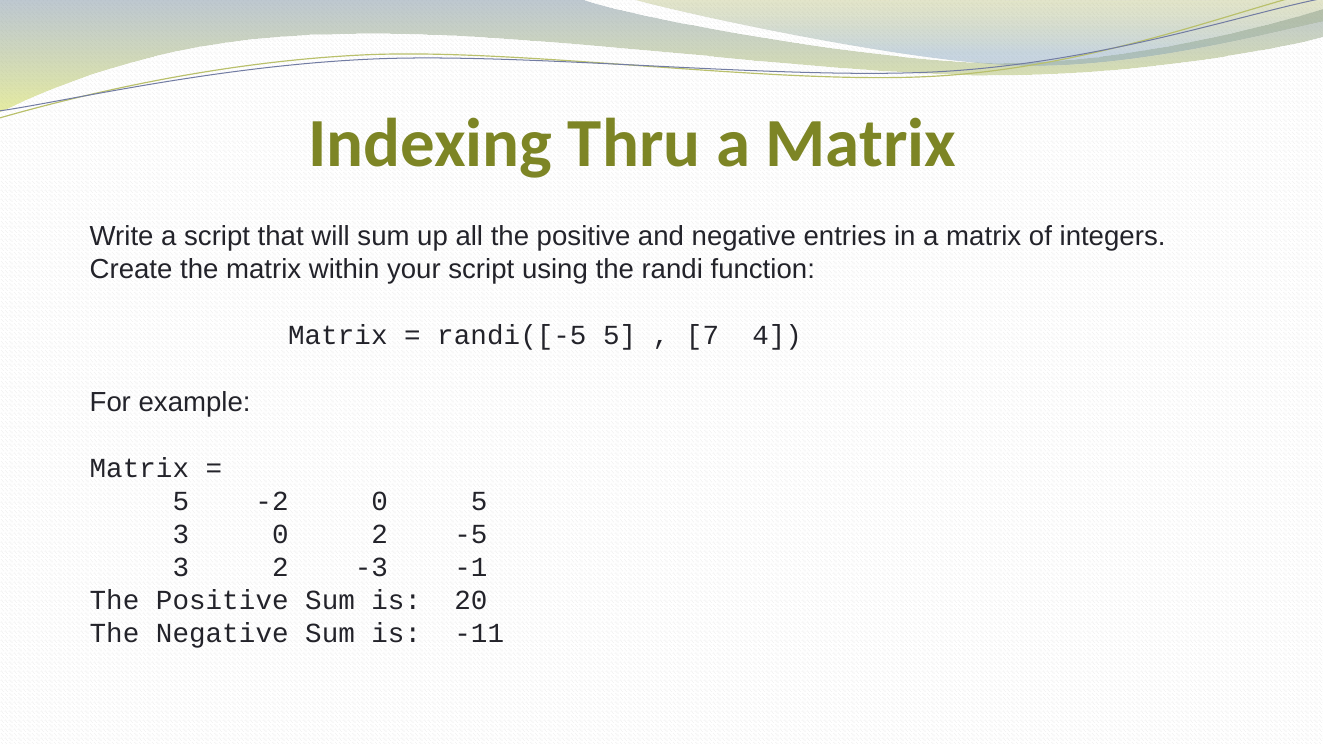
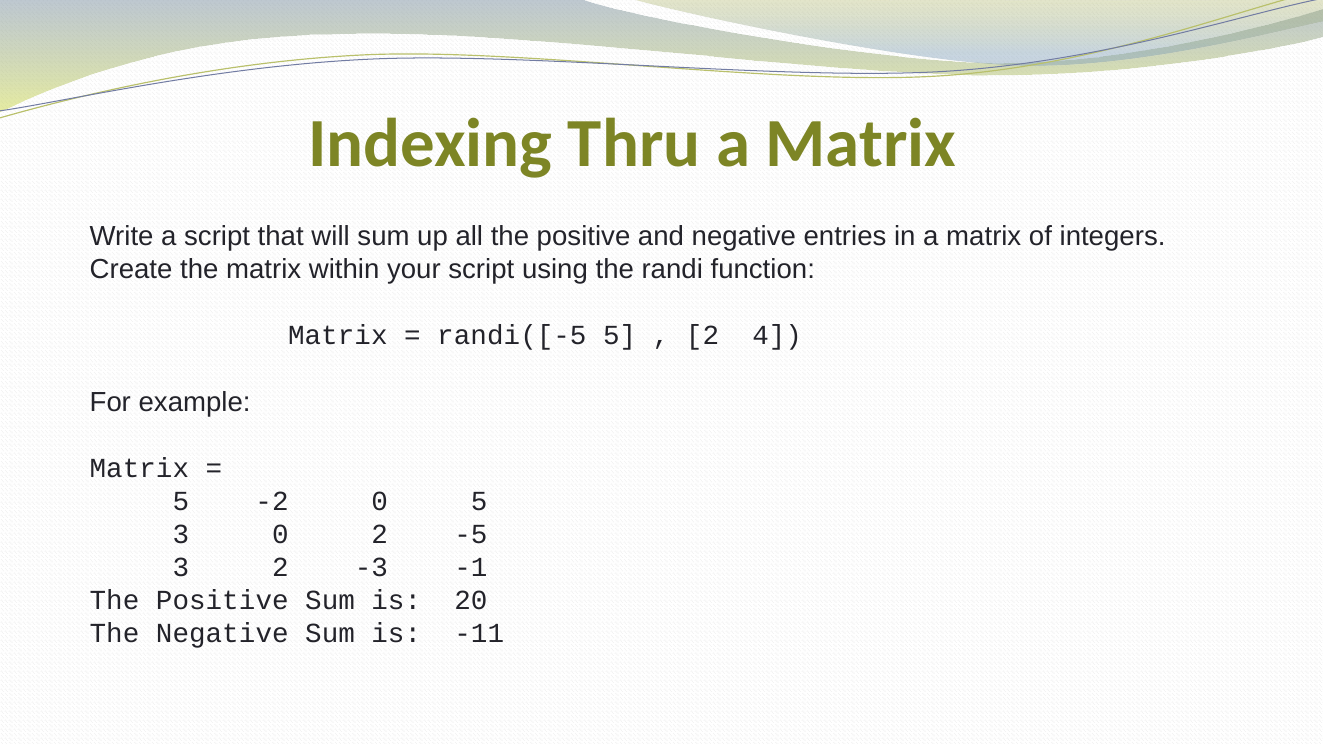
7 at (703, 336): 7 -> 2
